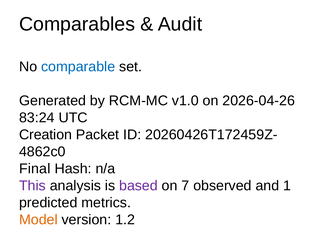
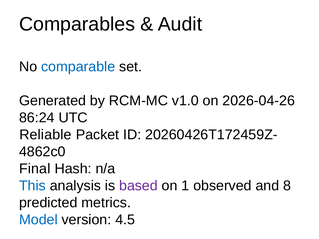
83:24: 83:24 -> 86:24
Creation: Creation -> Reliable
This colour: purple -> blue
7: 7 -> 1
1: 1 -> 8
Model colour: orange -> blue
1.2: 1.2 -> 4.5
